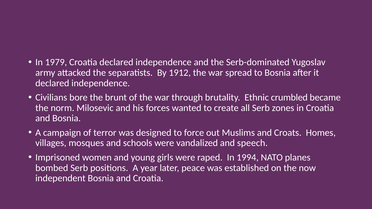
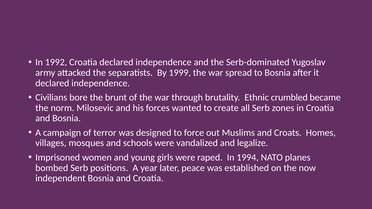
1979: 1979 -> 1992
1912: 1912 -> 1999
speech: speech -> legalize
